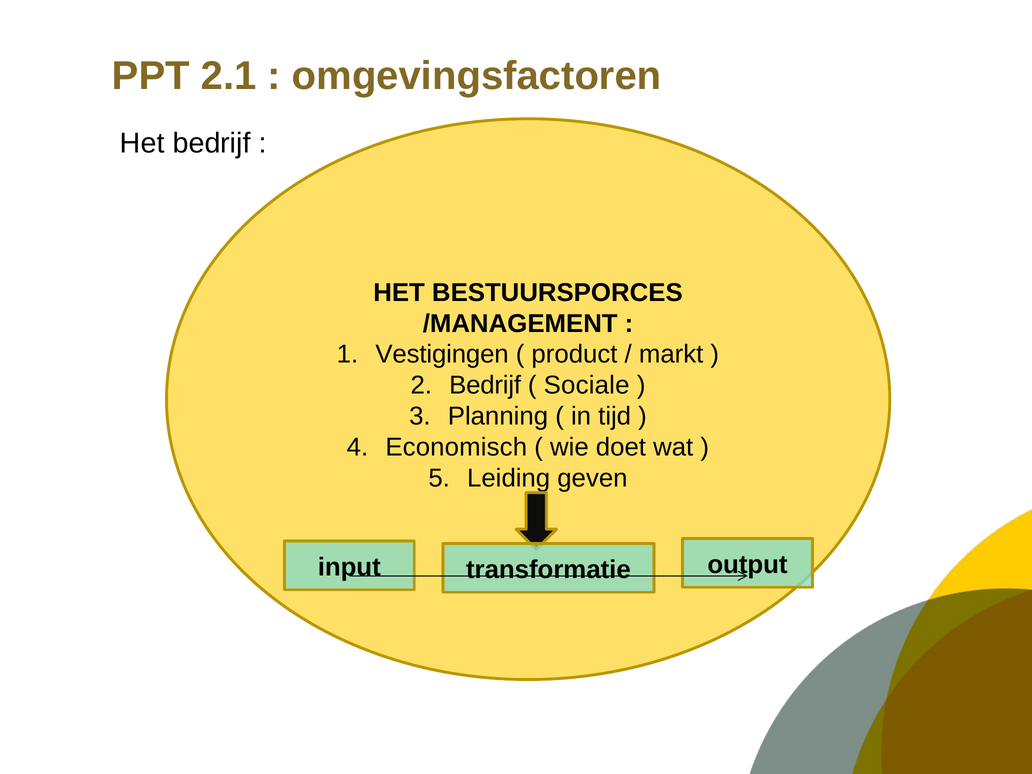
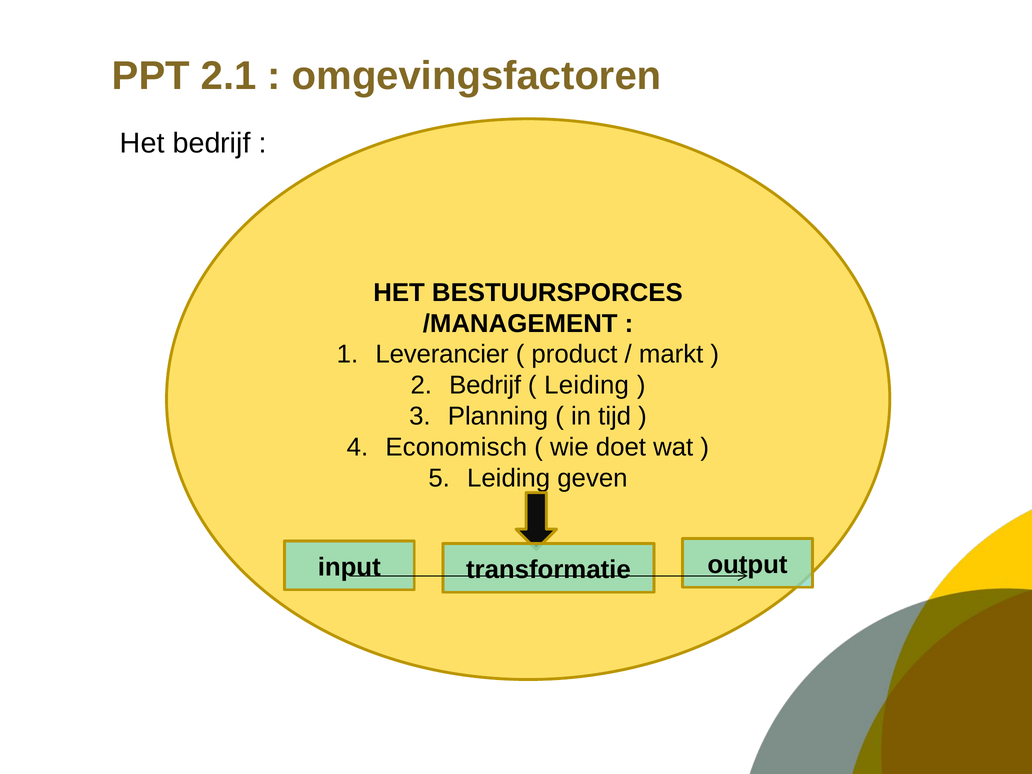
Vestigingen: Vestigingen -> Leverancier
Sociale at (587, 385): Sociale -> Leiding
